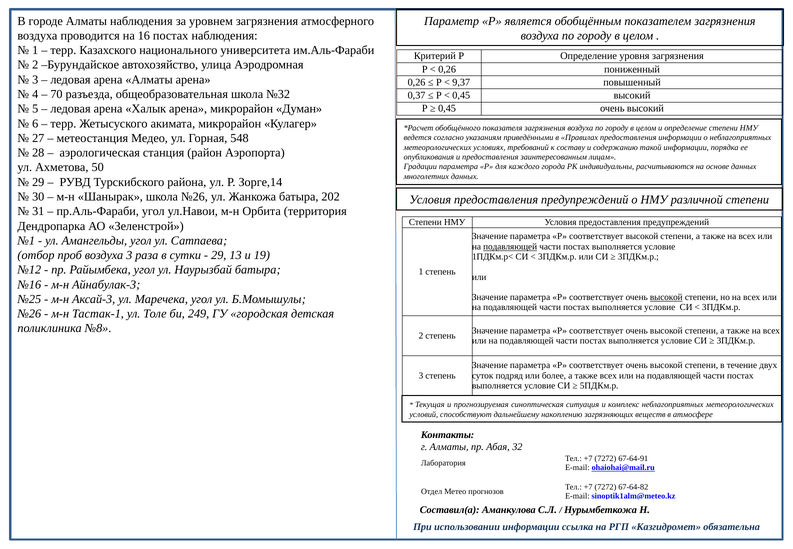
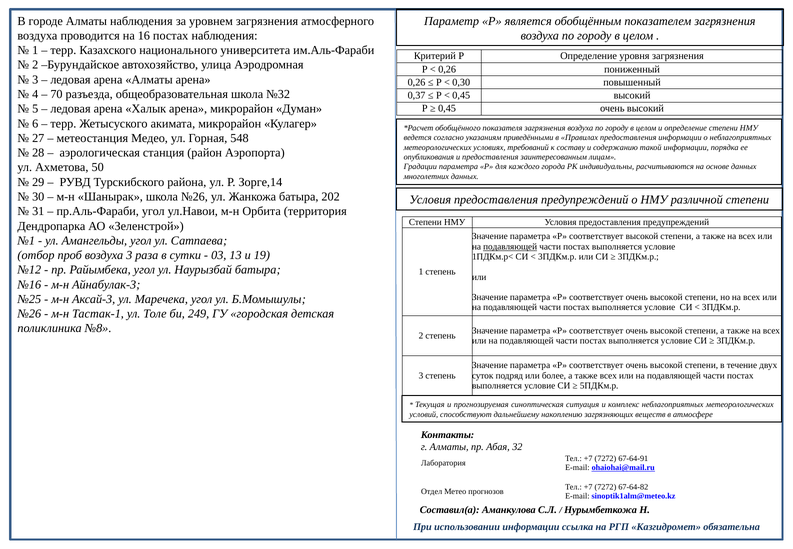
9,37: 9,37 -> 0,30
29 at (219, 255): 29 -> 03
высокой at (666, 297) underline: present -> none
